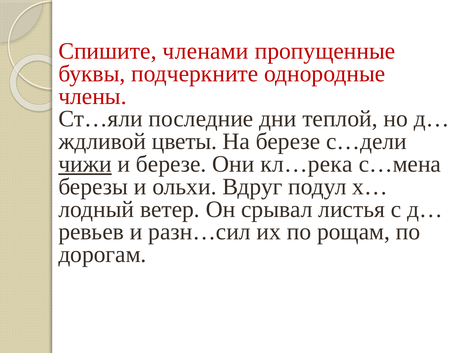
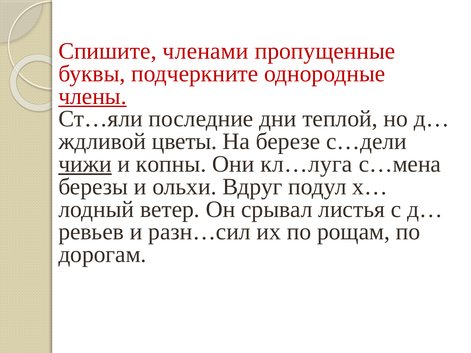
члены underline: none -> present
и березе: березе -> копны
кл…река: кл…река -> кл…луга
